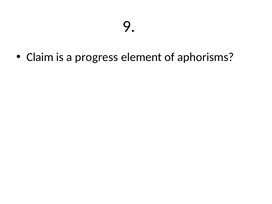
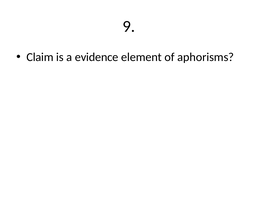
progress: progress -> evidence
